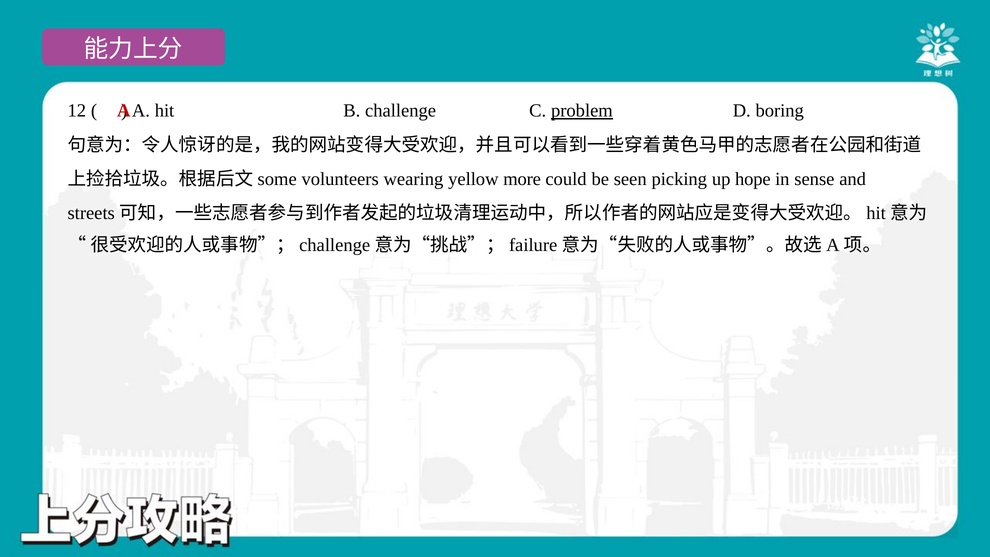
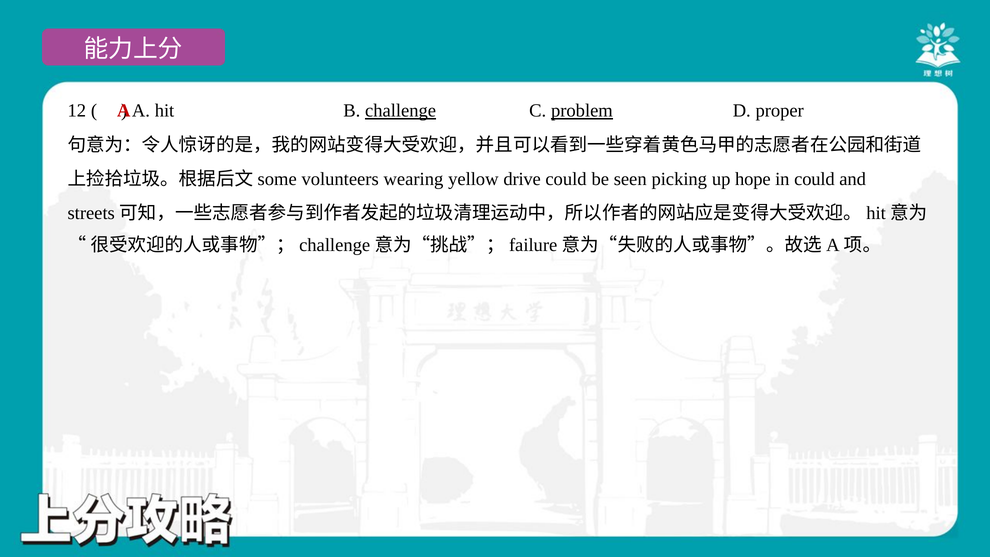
challenge underline: none -> present
boring: boring -> proper
more: more -> drive
in sense: sense -> could
